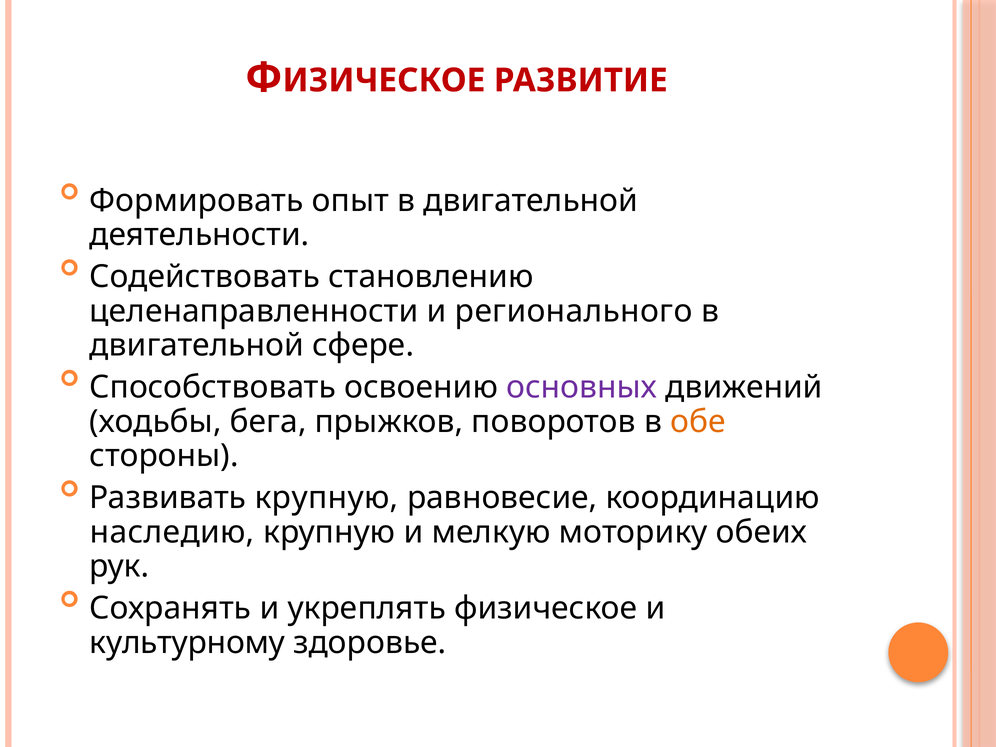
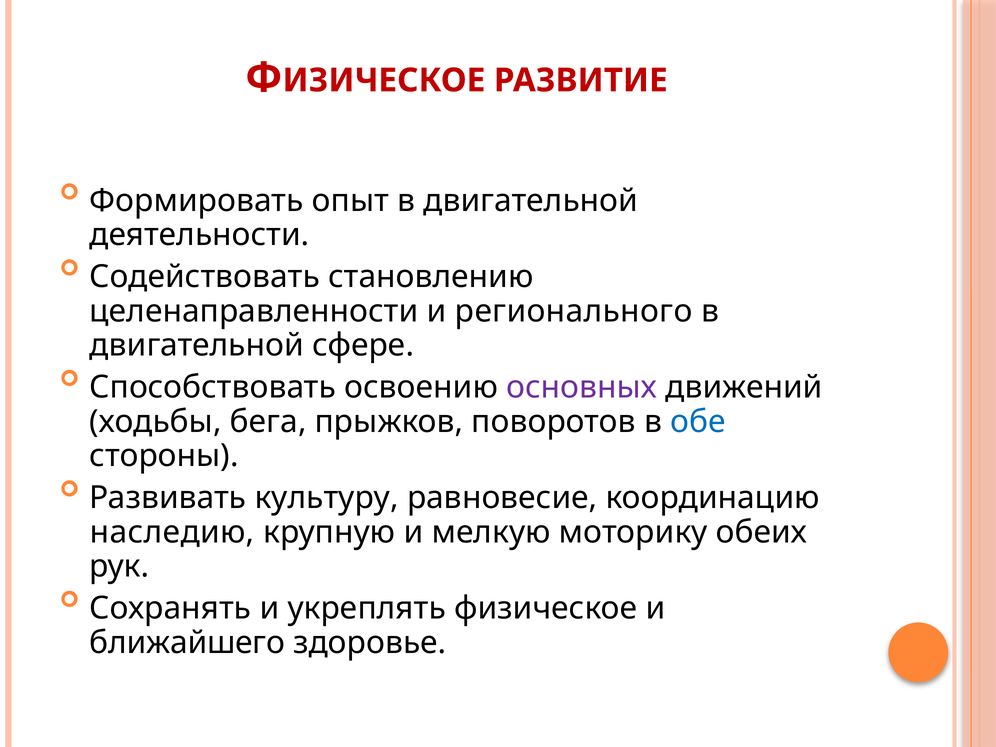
обе colour: orange -> blue
Развивать крупную: крупную -> культуру
культурному: культурному -> ближайшего
